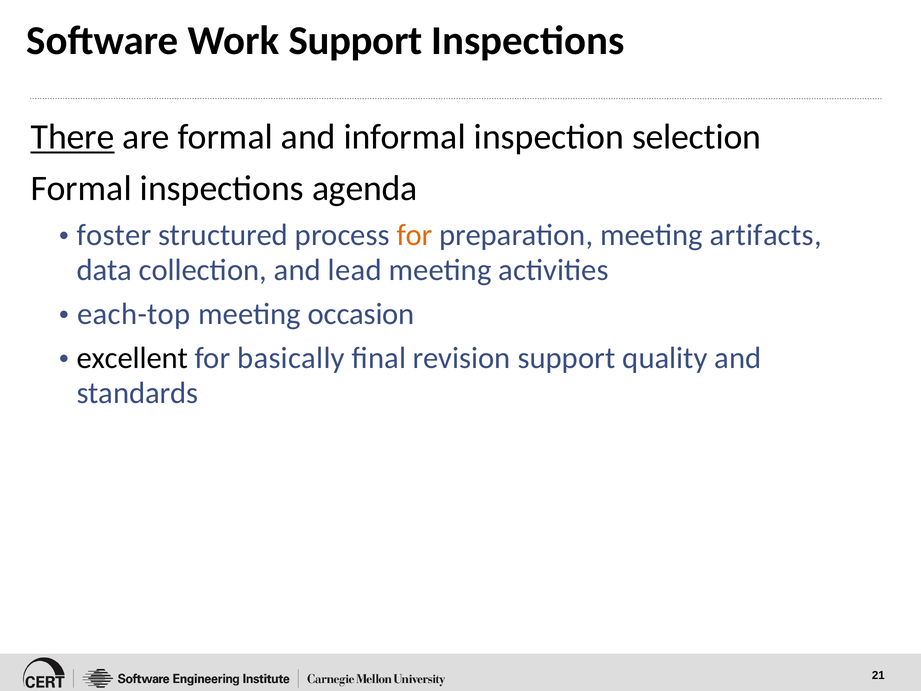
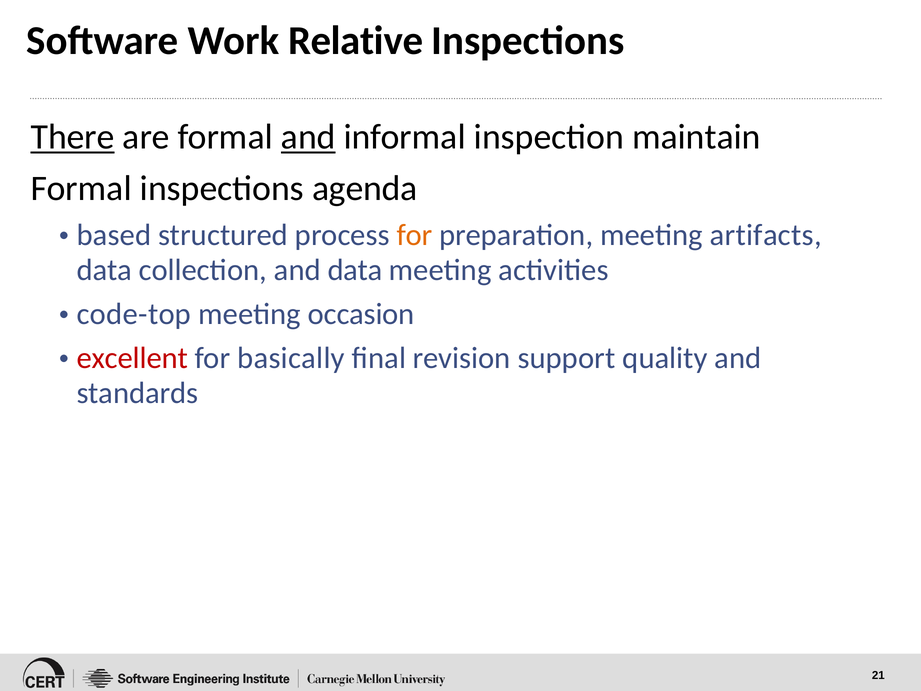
Work Support: Support -> Relative
and at (308, 137) underline: none -> present
selection: selection -> maintain
foster: foster -> based
and lead: lead -> data
each-top: each-top -> code-top
excellent colour: black -> red
